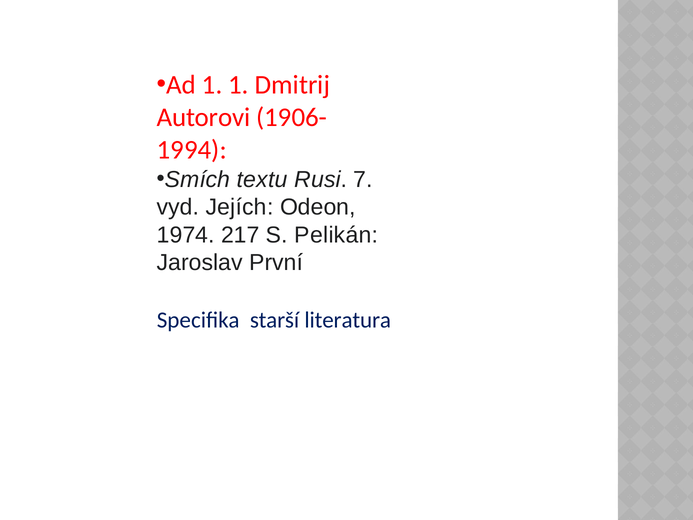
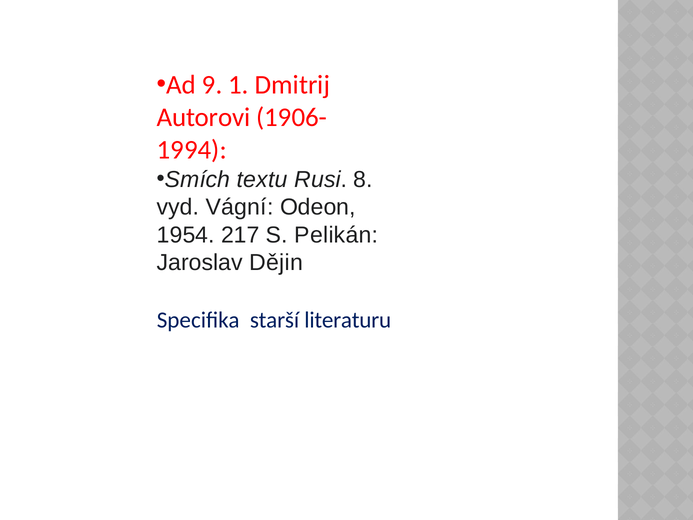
Ad 1: 1 -> 9
7: 7 -> 8
Jejích: Jejích -> Vágní
1974: 1974 -> 1954
První: První -> Dějin
literatura: literatura -> literaturu
